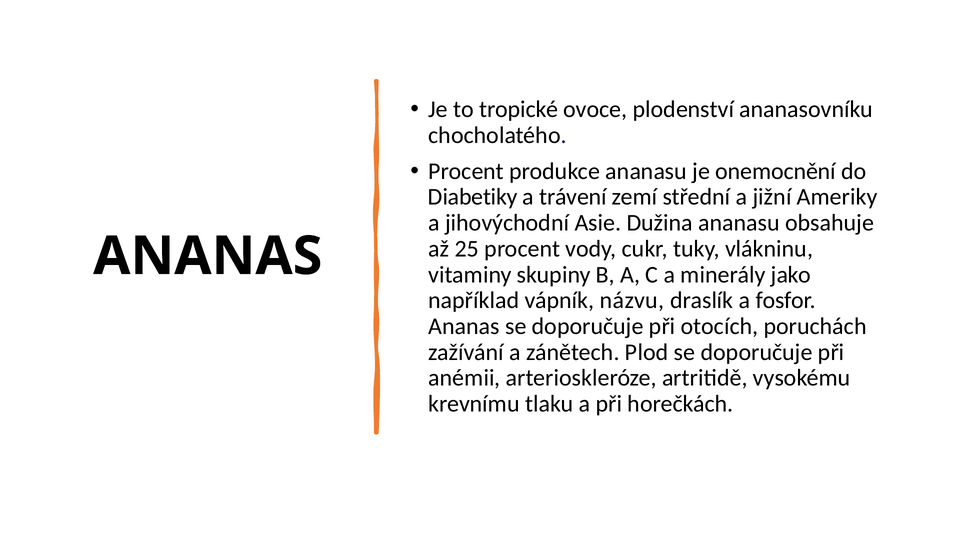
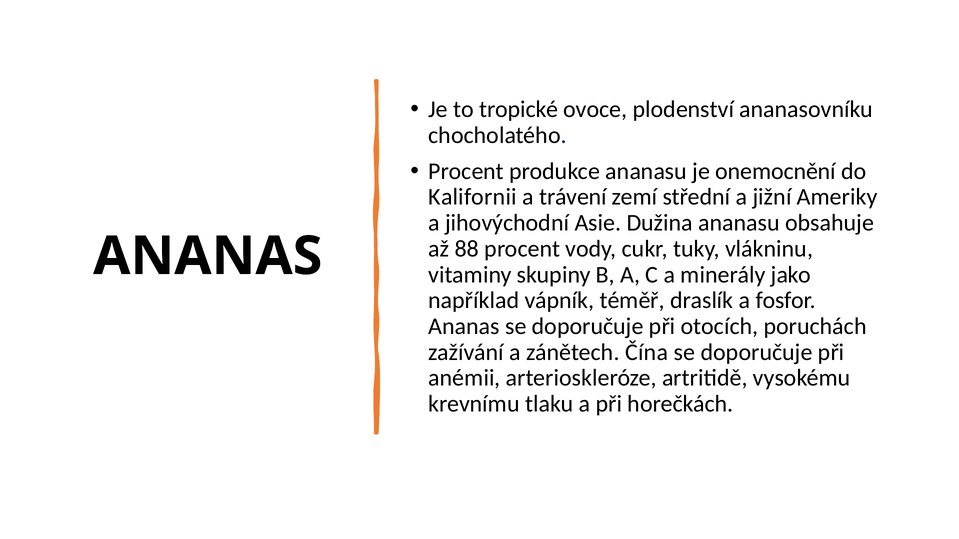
Diabetiky: Diabetiky -> Kalifornii
25: 25 -> 88
názvu: názvu -> téměř
Plod: Plod -> Čína
